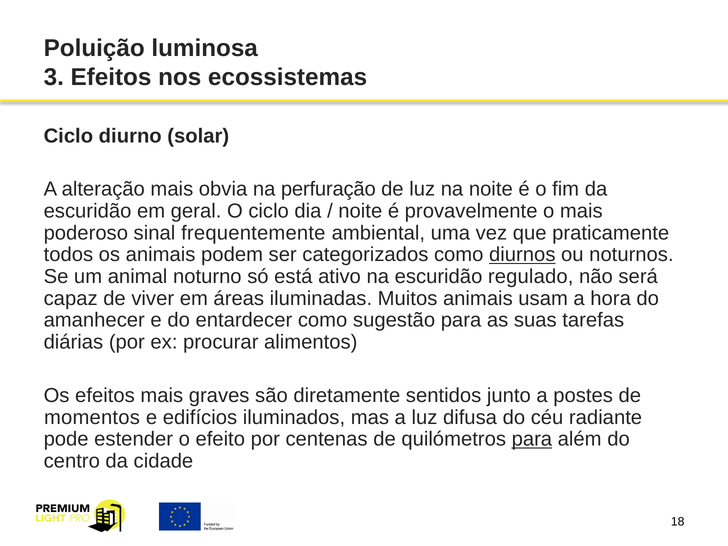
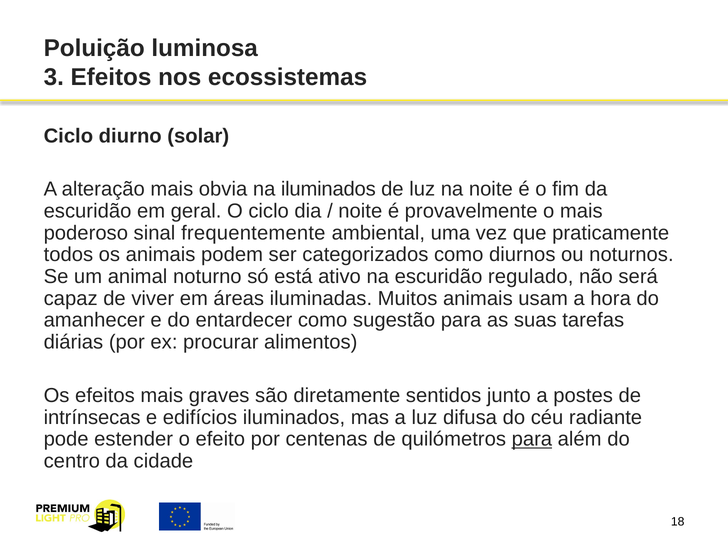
na perfuração: perfuração -> iluminados
diurnos underline: present -> none
momentos: momentos -> intrínsecas
